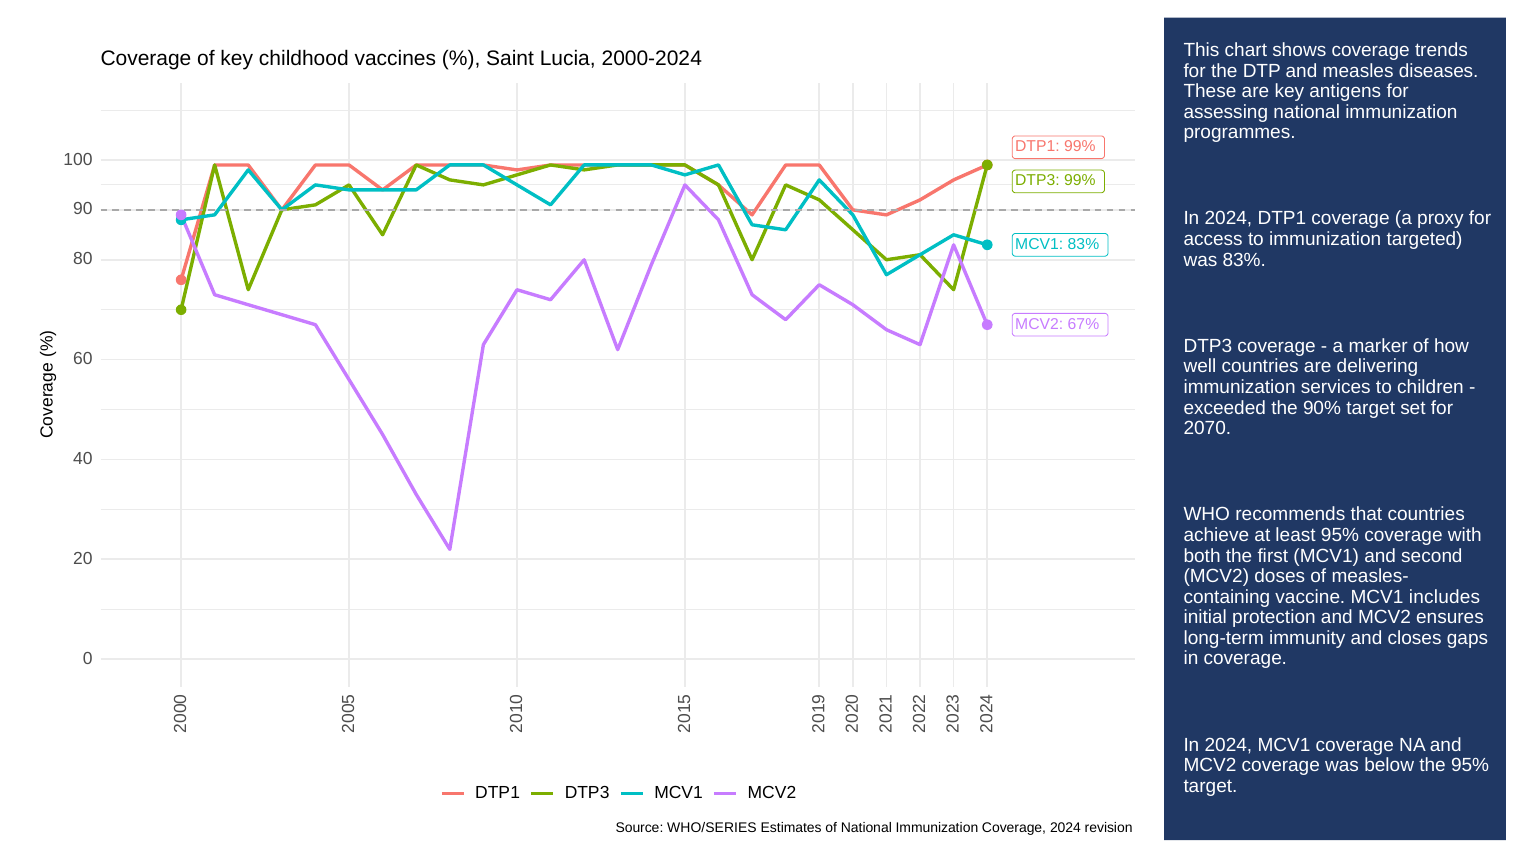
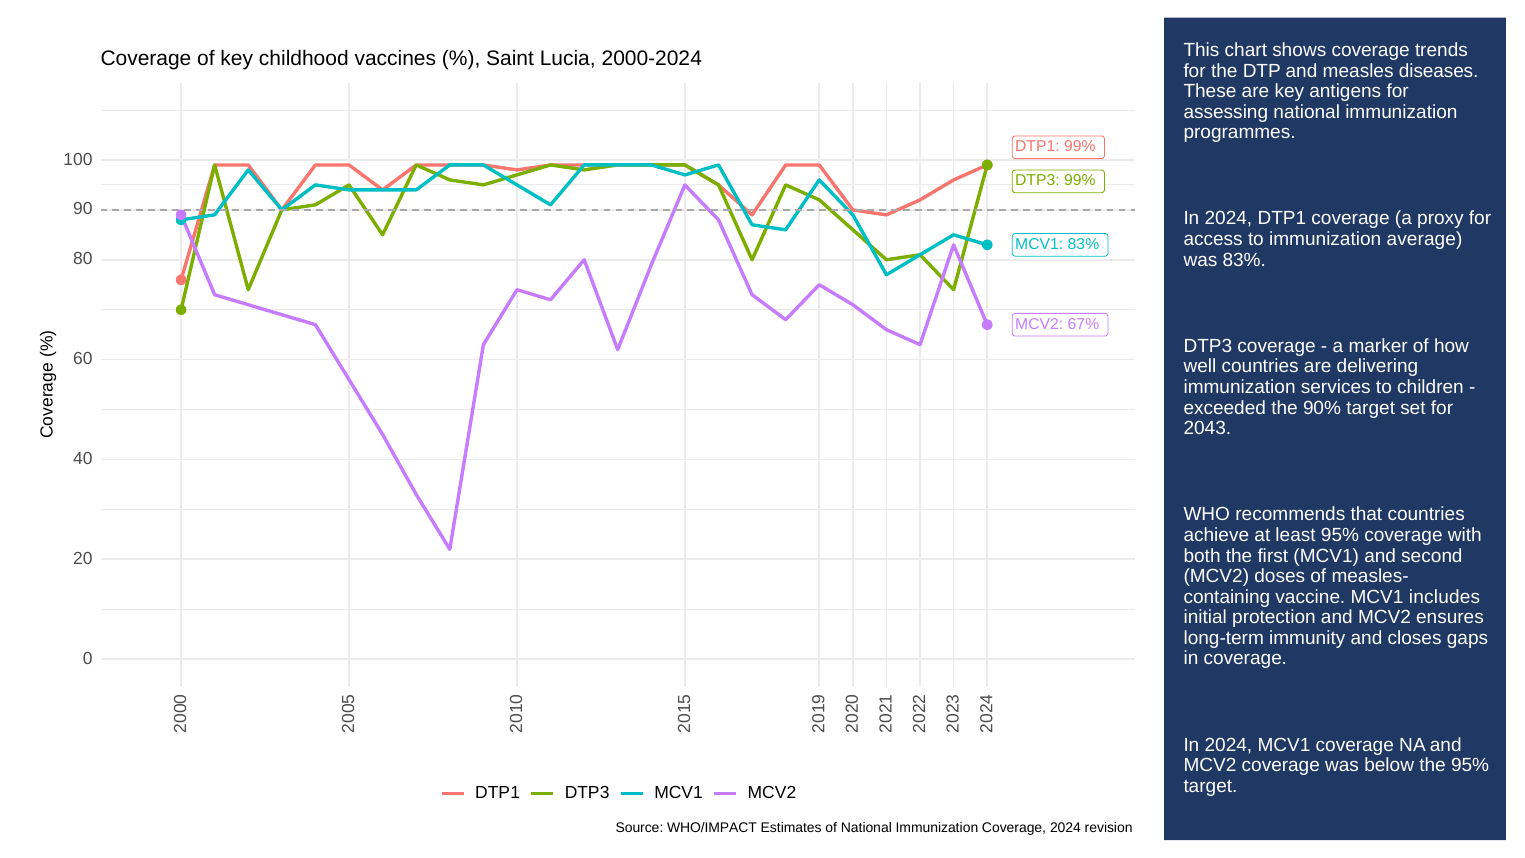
targeted: targeted -> average
2070: 2070 -> 2043
WHO/SERIES: WHO/SERIES -> WHO/IMPACT
